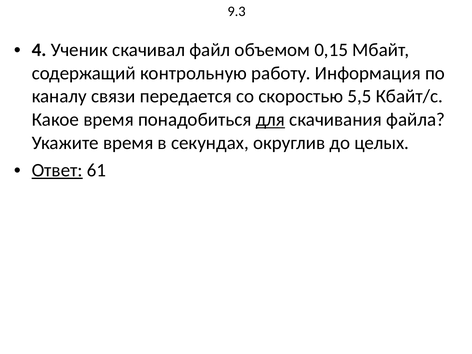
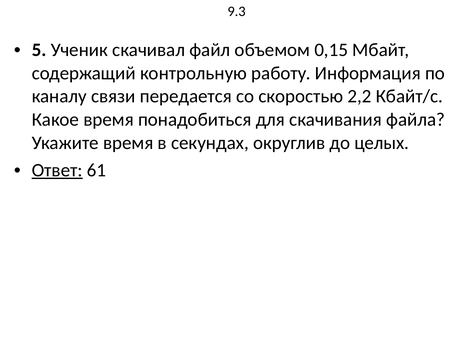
4: 4 -> 5
5,5: 5,5 -> 2,2
для underline: present -> none
